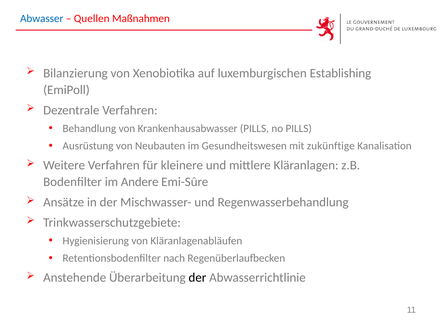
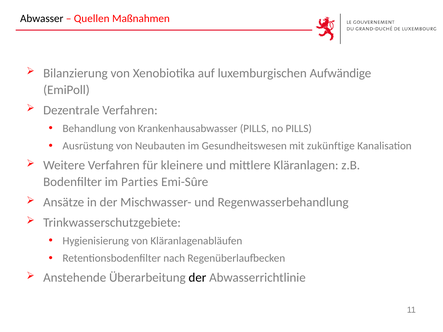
Abwasser colour: blue -> black
Establishing: Establishing -> Aufwändige
Andere: Andere -> Parties
